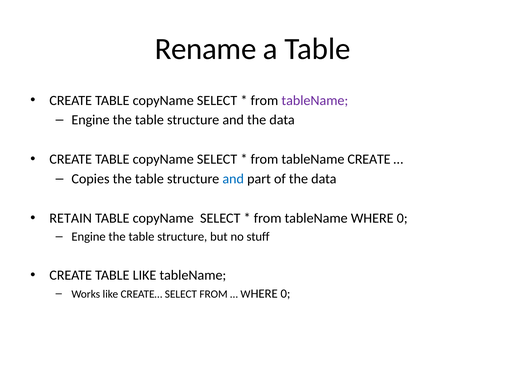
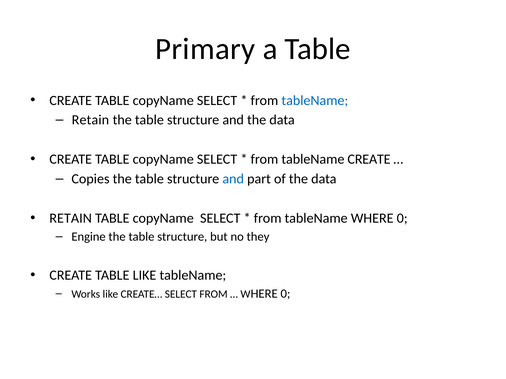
Rename: Rename -> Primary
tableName at (315, 101) colour: purple -> blue
Engine at (91, 120): Engine -> Retain
stuff: stuff -> they
